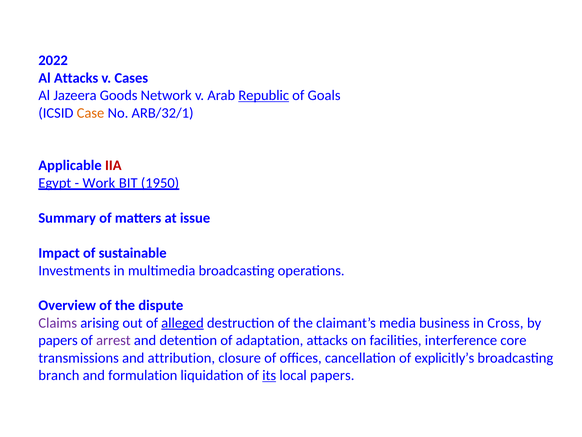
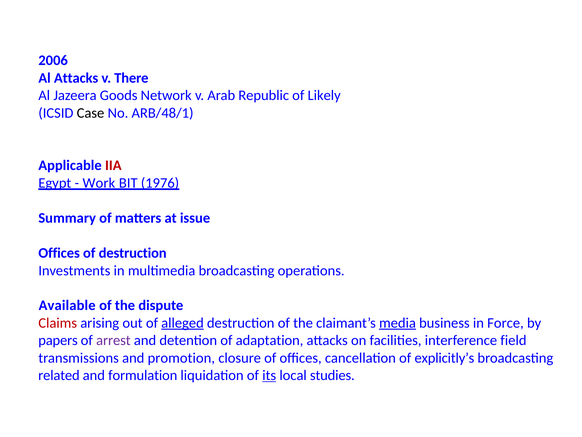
2022: 2022 -> 2006
Cases: Cases -> There
Republic underline: present -> none
Goals: Goals -> Likely
Case colour: orange -> black
ARB/32/1: ARB/32/1 -> ARB/48/1
1950: 1950 -> 1976
Impact at (59, 253): Impact -> Offices
of sustainable: sustainable -> destruction
Overview: Overview -> Available
Claims colour: purple -> red
media underline: none -> present
Cross: Cross -> Force
core: core -> field
attribution: attribution -> promotion
branch: branch -> related
local papers: papers -> studies
